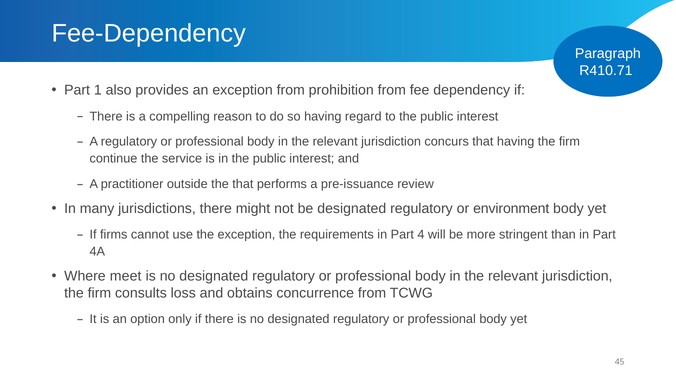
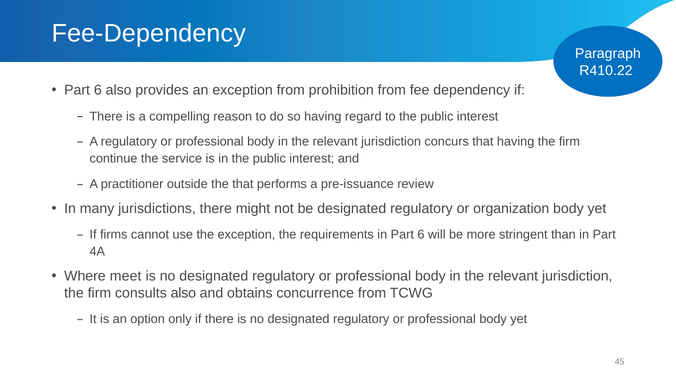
R410.71: R410.71 -> R410.22
1 at (98, 90): 1 -> 6
environment: environment -> organization
in Part 4: 4 -> 6
consults loss: loss -> also
